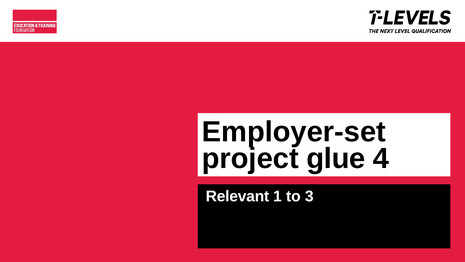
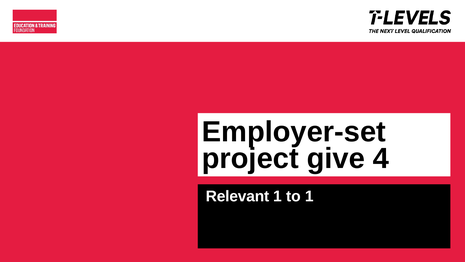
glue: glue -> give
to 3: 3 -> 1
